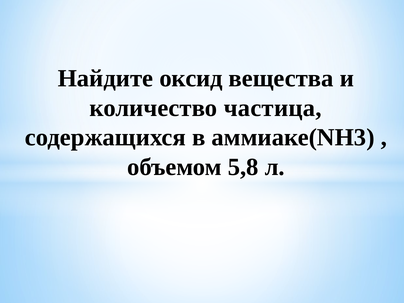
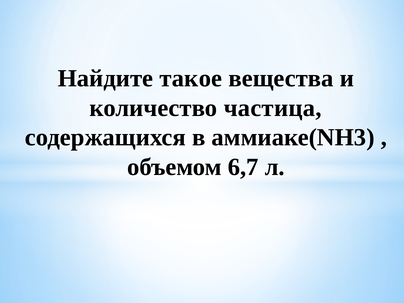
оксид: оксид -> такое
5,8: 5,8 -> 6,7
